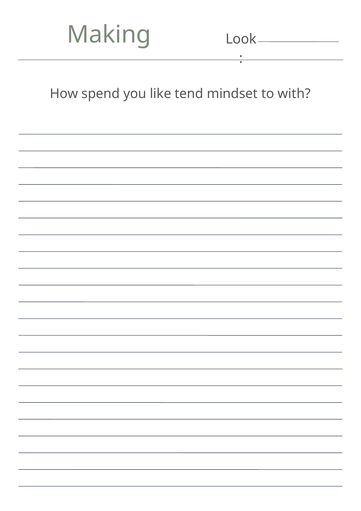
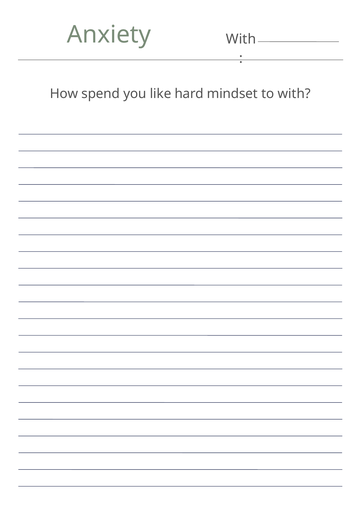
Making: Making -> Anxiety
Look at (241, 39): Look -> With
tend: tend -> hard
